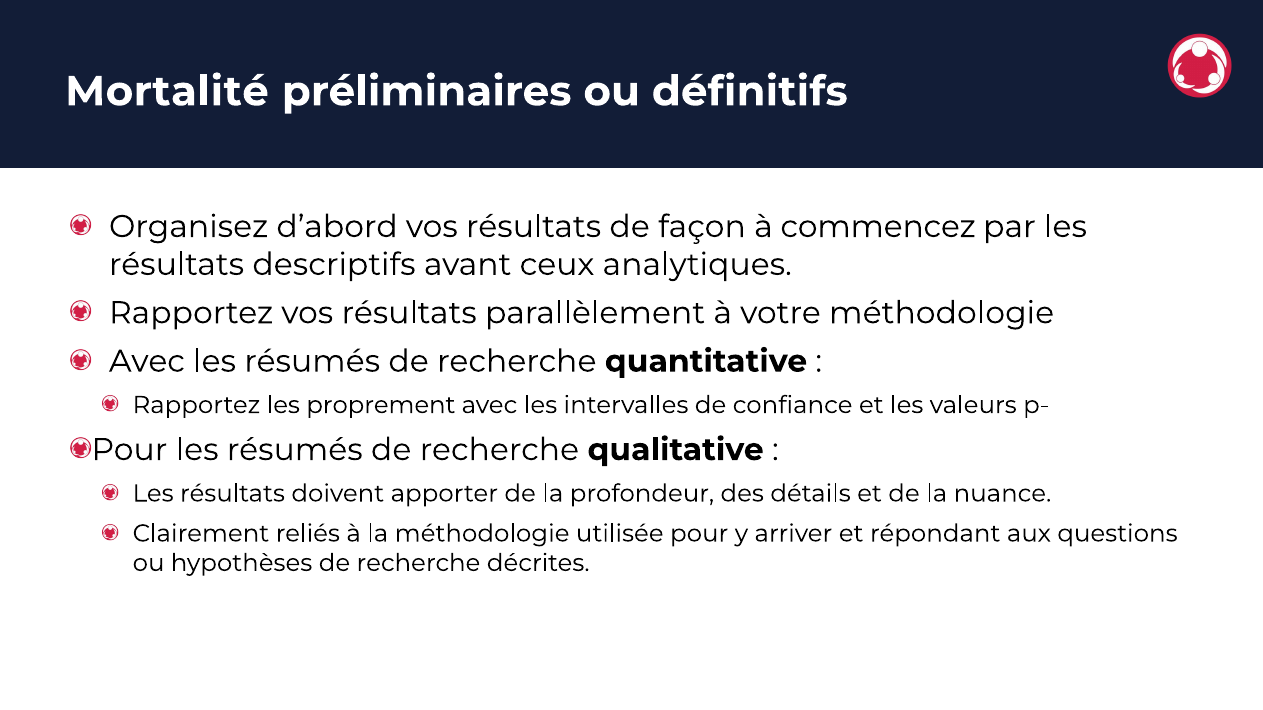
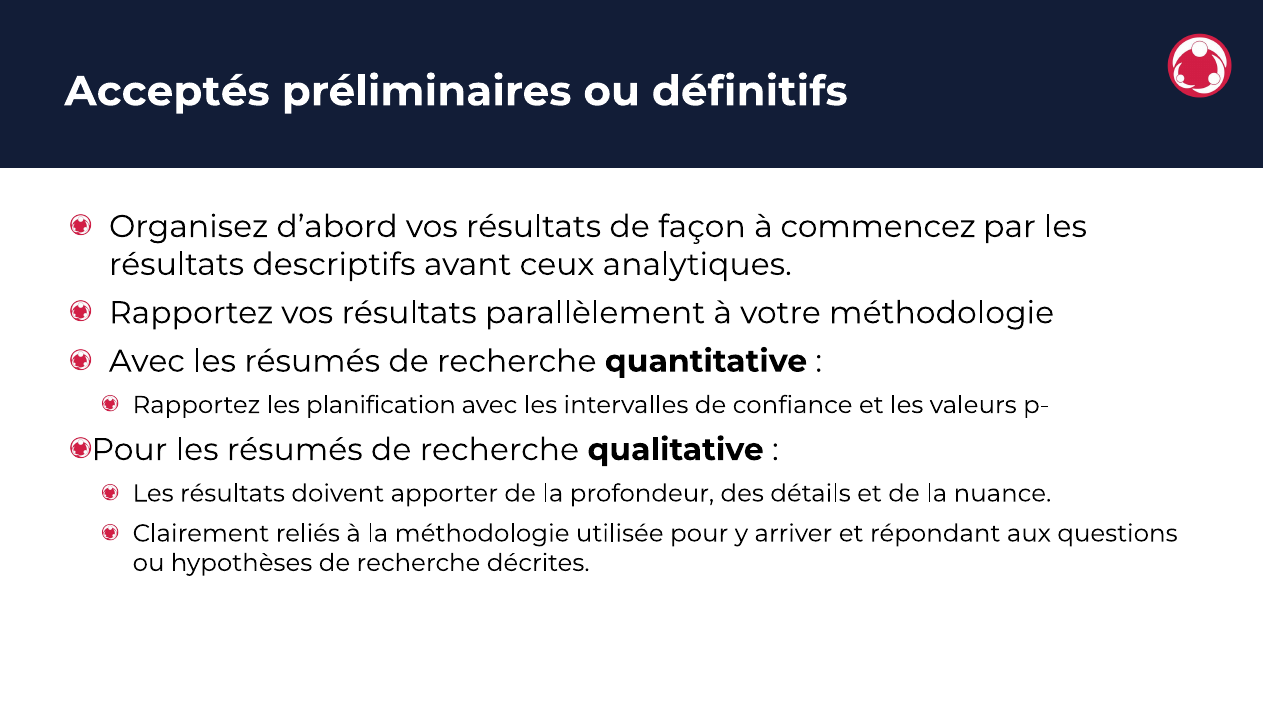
Mortalité: Mortalité -> Acceptés
proprement: proprement -> planification
